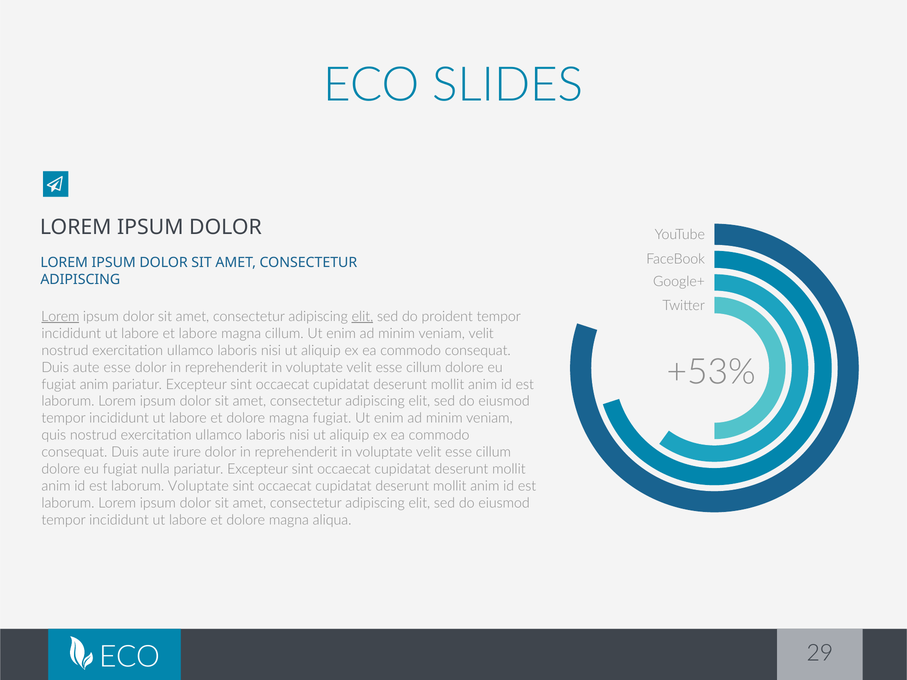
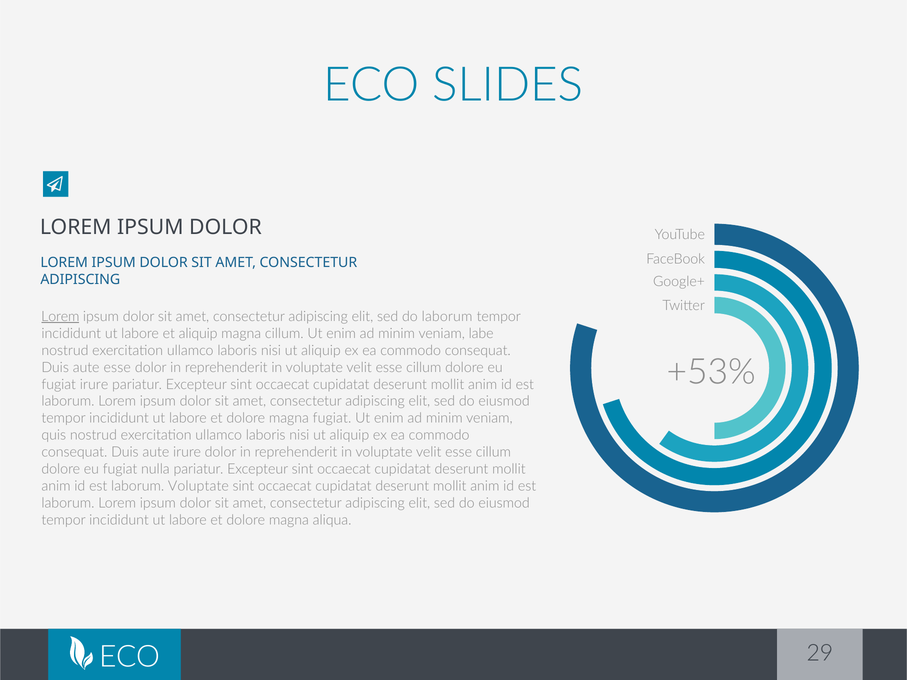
elit at (362, 316) underline: present -> none
do proident: proident -> laborum
et labore: labore -> aliquip
veniam velit: velit -> labe
fugiat anim: anim -> irure
